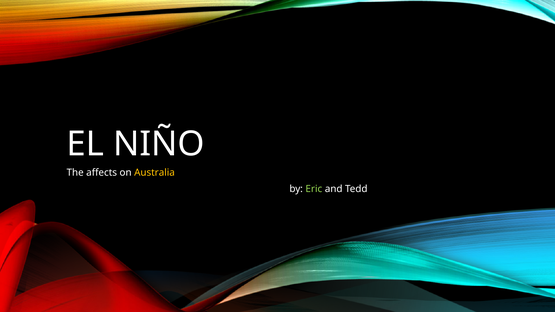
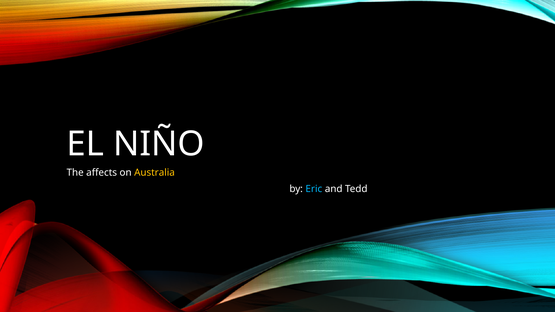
Eric colour: light green -> light blue
